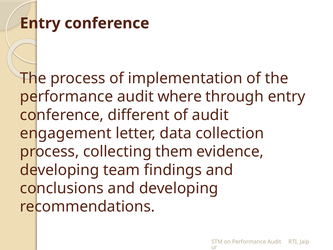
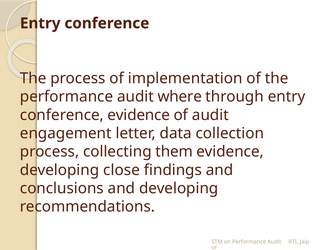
conference different: different -> evidence
team: team -> close
